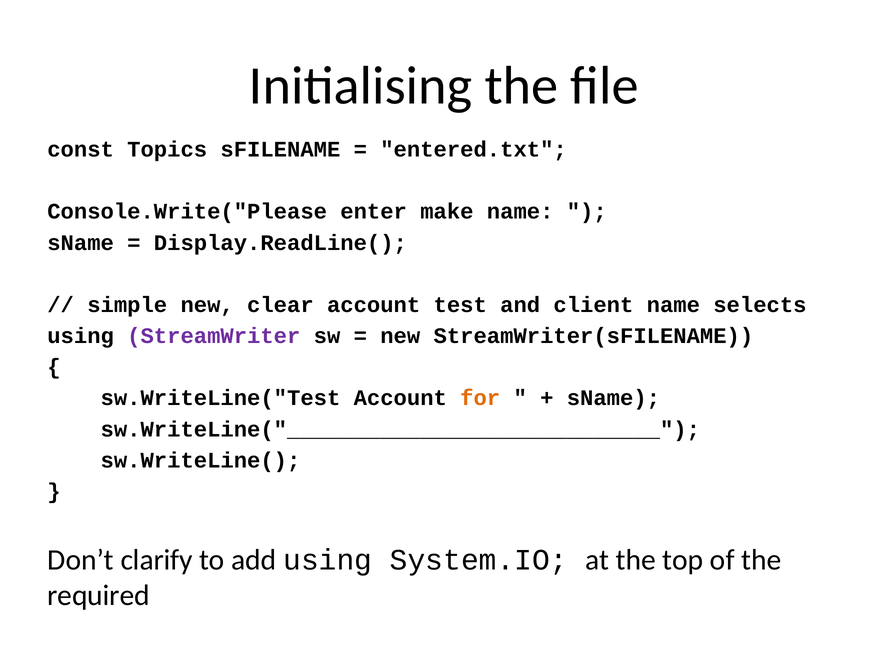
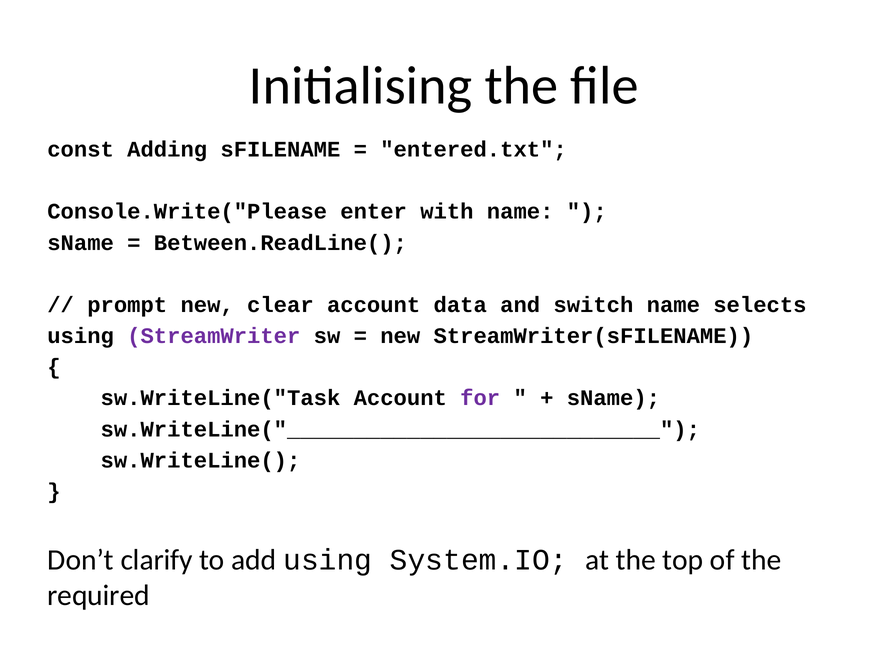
Topics: Topics -> Adding
make: make -> with
Display.ReadLine(: Display.ReadLine( -> Between.ReadLine(
simple: simple -> prompt
test: test -> data
client: client -> switch
sw.WriteLine("Test: sw.WriteLine("Test -> sw.WriteLine("Task
for colour: orange -> purple
